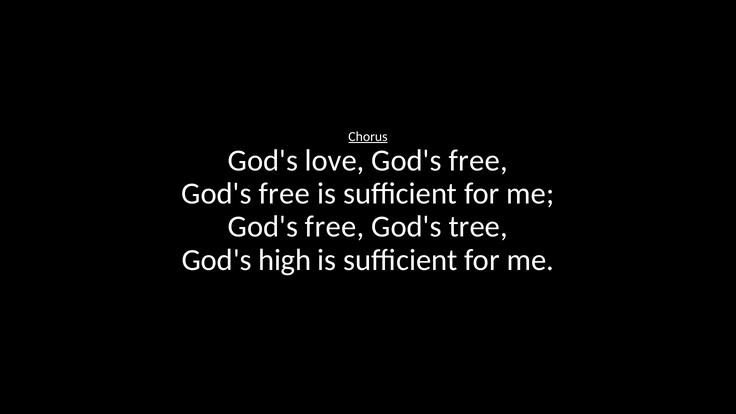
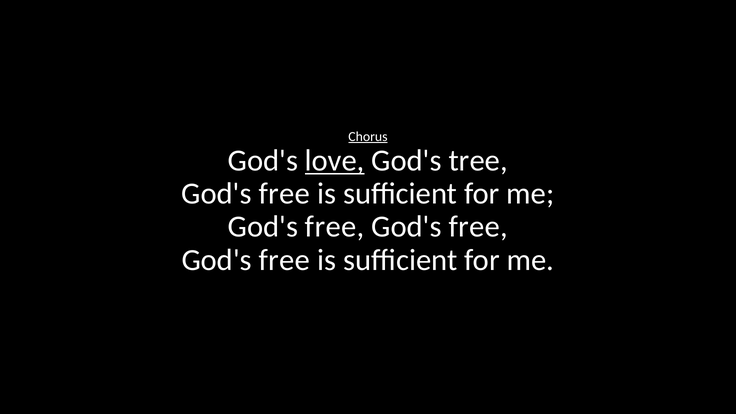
love underline: none -> present
free at (478, 161): free -> tree
tree at (478, 227): tree -> free
high at (285, 260): high -> free
